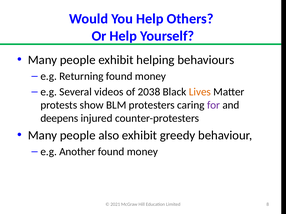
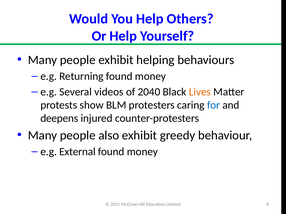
2038: 2038 -> 2040
for colour: purple -> blue
Another: Another -> External
